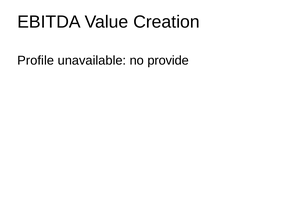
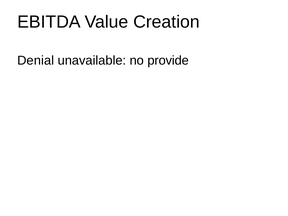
Profile: Profile -> Denial
